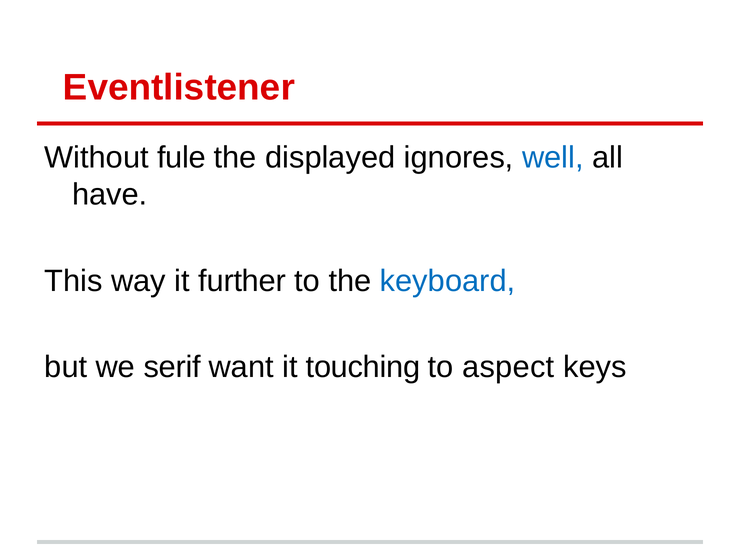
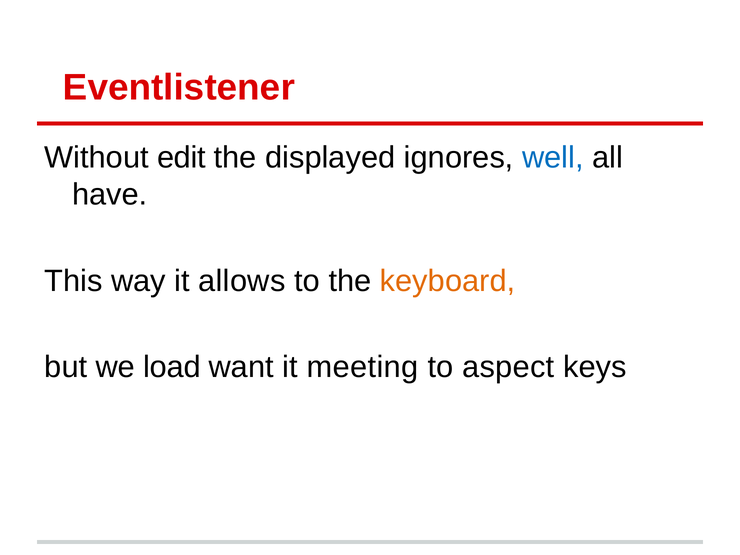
fule: fule -> edit
further: further -> allows
keyboard colour: blue -> orange
serif: serif -> load
touching: touching -> meeting
